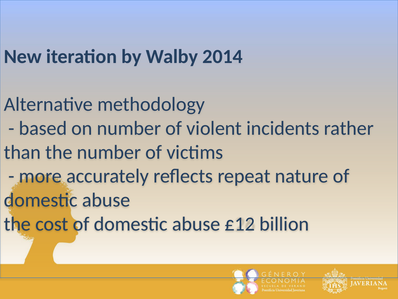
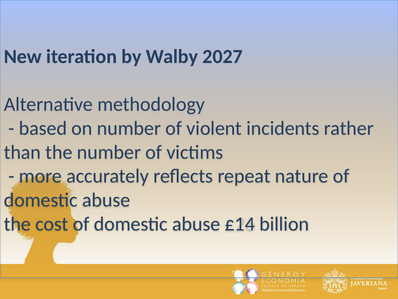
2014: 2014 -> 2027
£12: £12 -> £14
